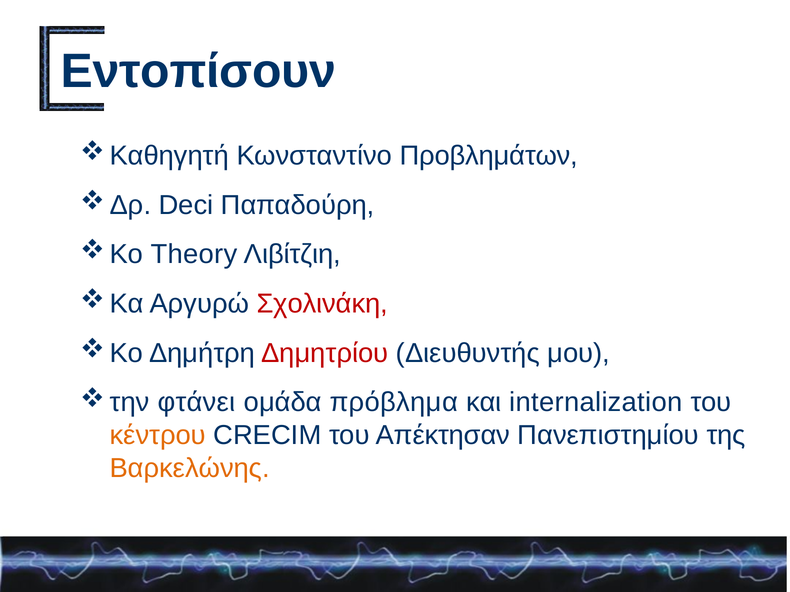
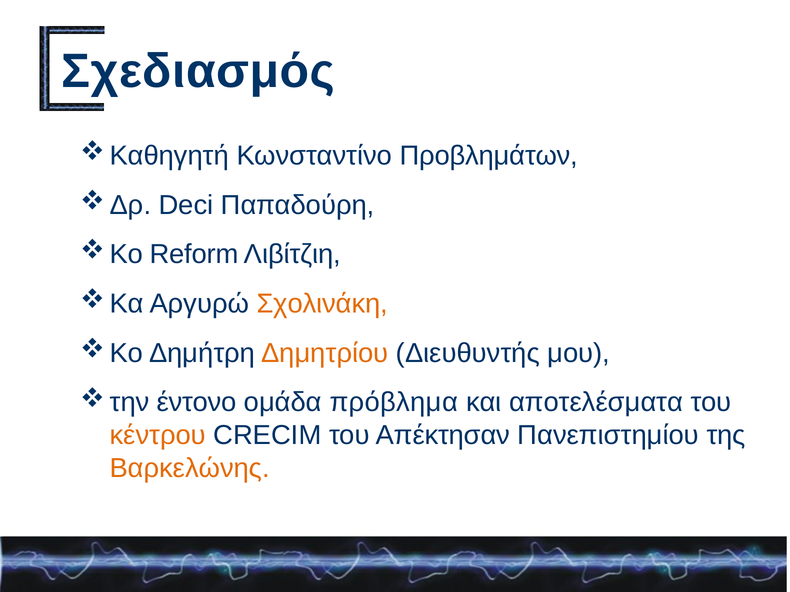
Εντοπίσουν: Εντοπίσουν -> Σχεδιασμός
Theory: Theory -> Reform
Σχολινάκη colour: red -> orange
Δημητρίου colour: red -> orange
φτάνει: φτάνει -> έντονο
internalization: internalization -> αποτελέσματα
